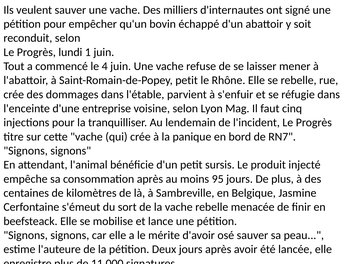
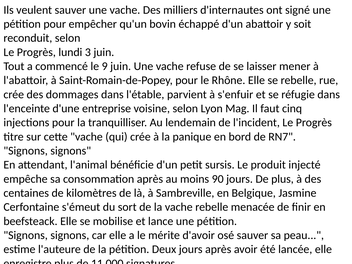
1: 1 -> 3
4: 4 -> 9
Saint-Romain-de-Popey petit: petit -> pour
95: 95 -> 90
